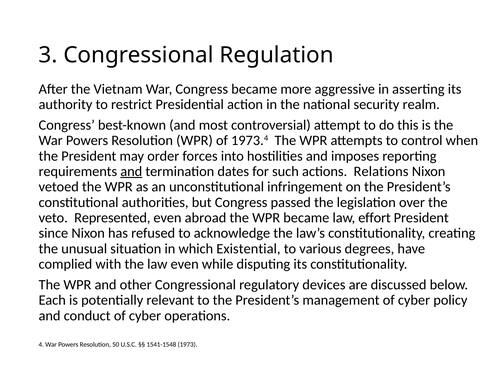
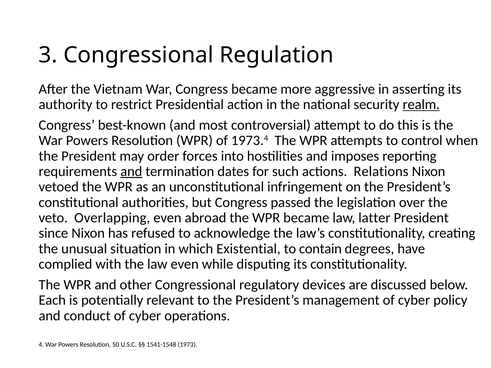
realm underline: none -> present
Represented: Represented -> Overlapping
effort: effort -> latter
various: various -> contain
